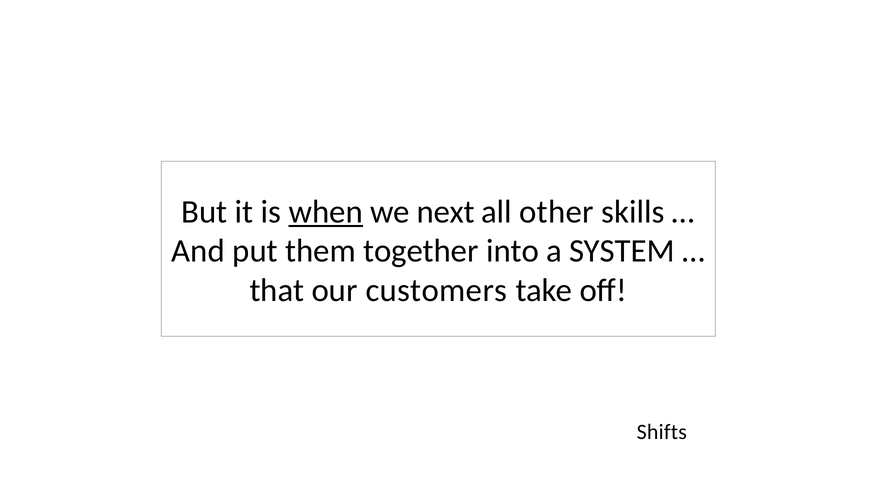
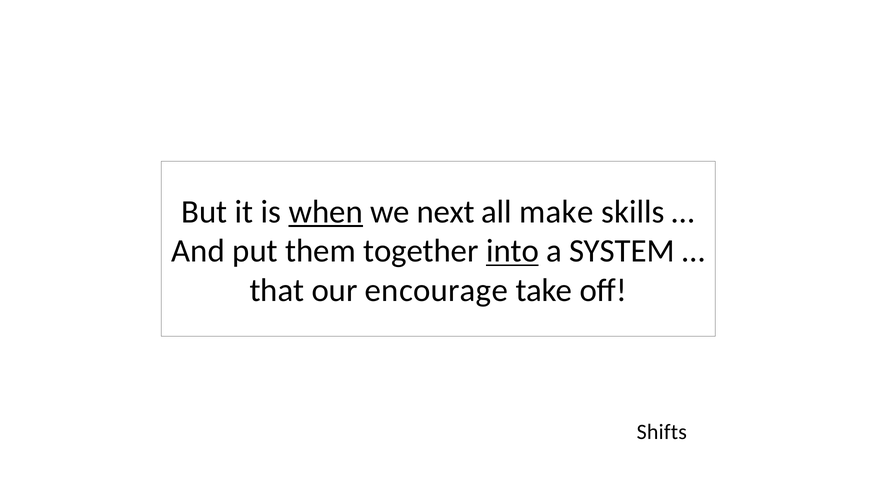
other: other -> make
into underline: none -> present
customers: customers -> encourage
